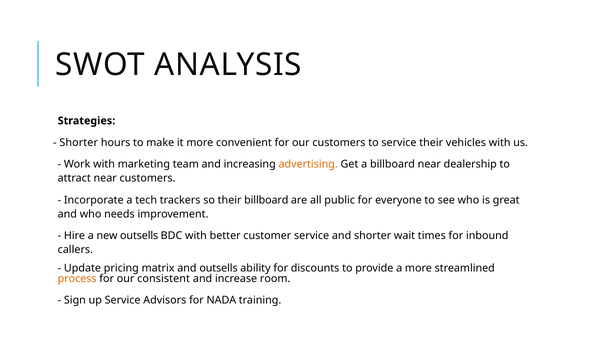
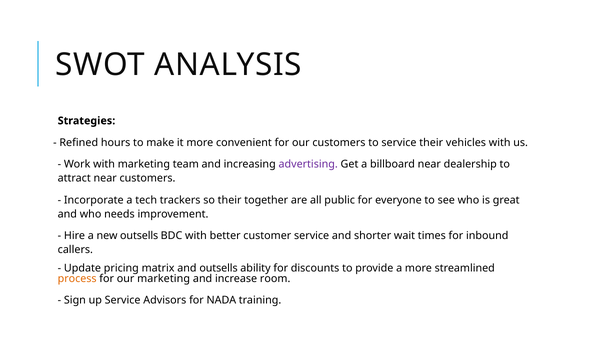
Shorter at (79, 142): Shorter -> Refined
advertising colour: orange -> purple
their billboard: billboard -> together
our consistent: consistent -> marketing
